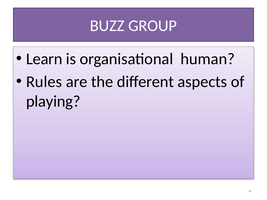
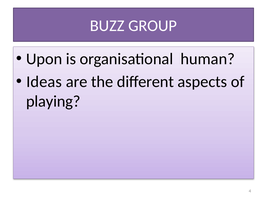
Learn: Learn -> Upon
Rules: Rules -> Ideas
